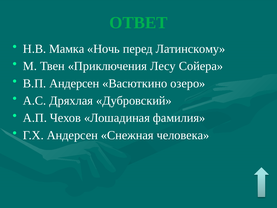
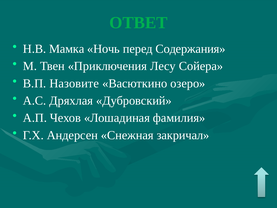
Латинскому: Латинскому -> Содержания
В.П Андерсен: Андерсен -> Назовите
человека: человека -> закричал
